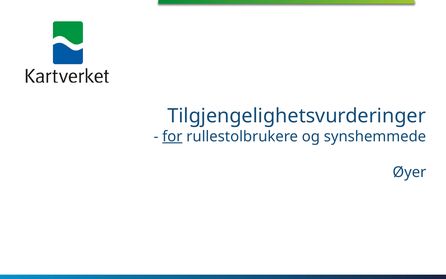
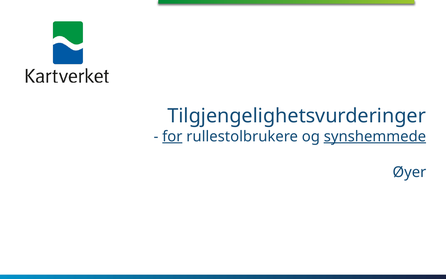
synshemmede underline: none -> present
